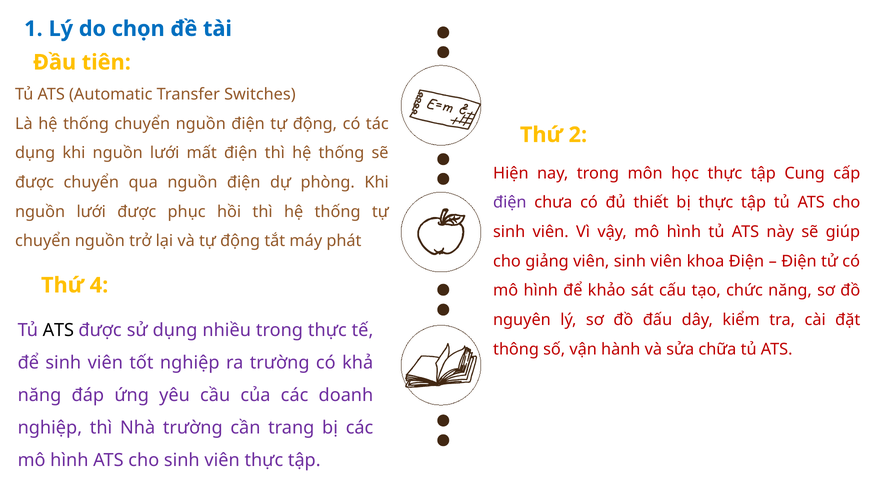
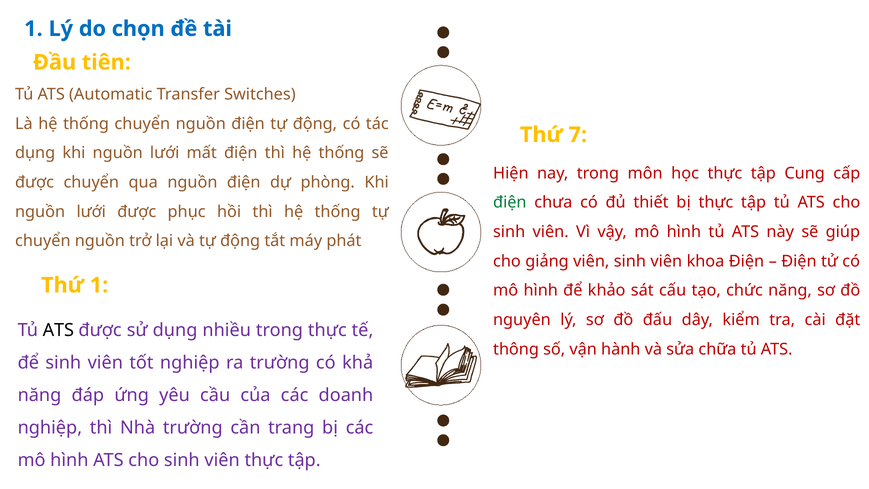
2: 2 -> 7
điện at (510, 202) colour: purple -> green
Thứ 4: 4 -> 1
